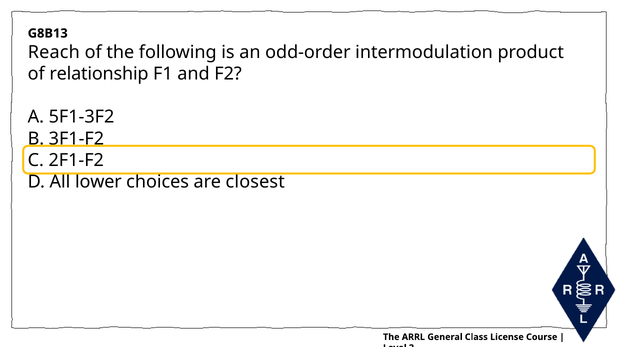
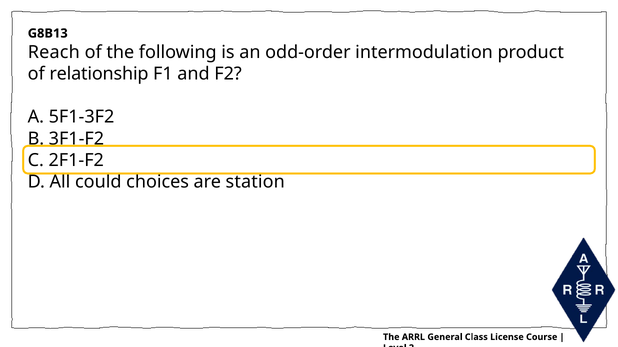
lower: lower -> could
closest: closest -> station
